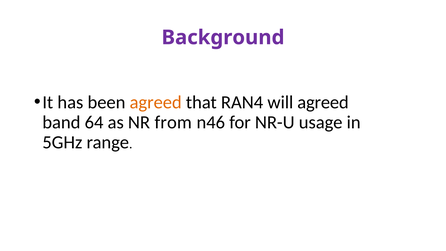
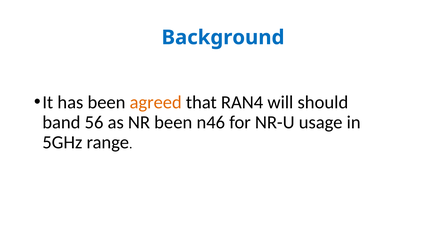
Background colour: purple -> blue
will agreed: agreed -> should
64: 64 -> 56
NR from: from -> been
